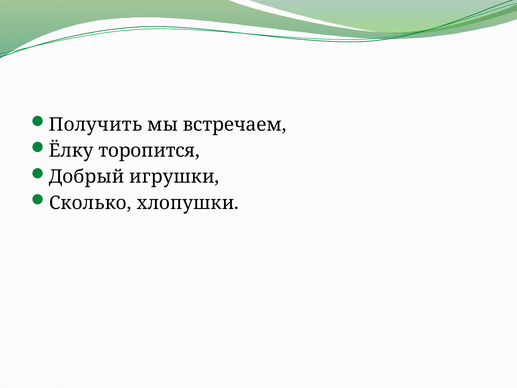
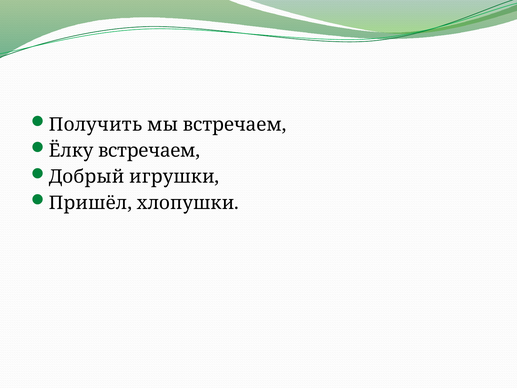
Ёлку торопится: торопится -> встречаем
Сколько: Сколько -> Пришёл
